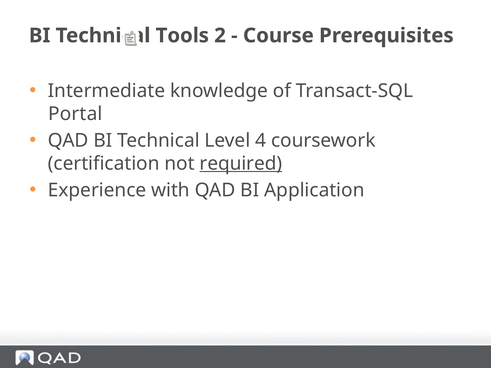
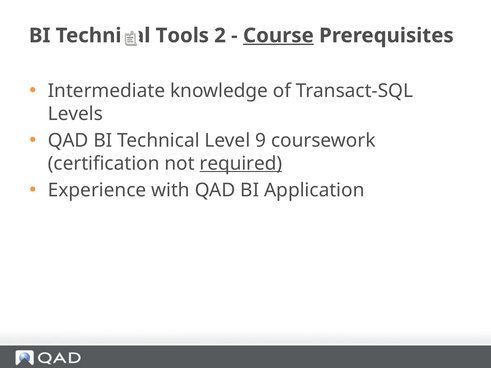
Course underline: none -> present
Portal: Portal -> Levels
4: 4 -> 9
